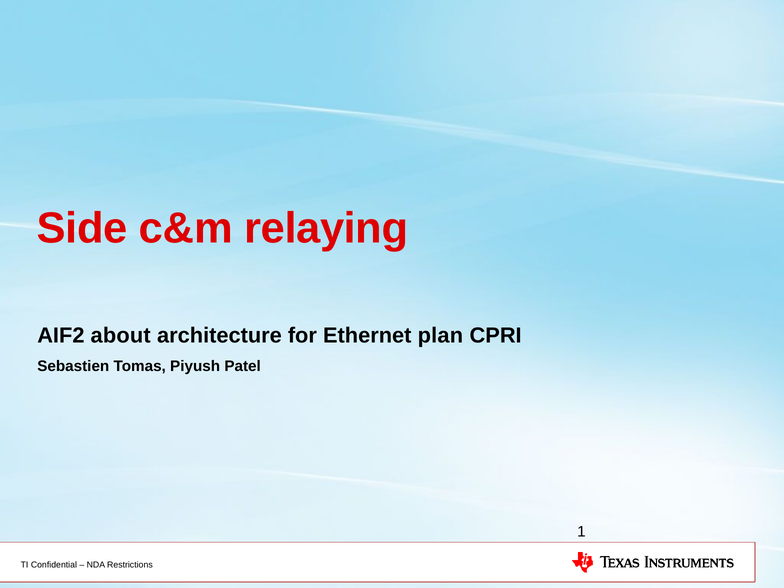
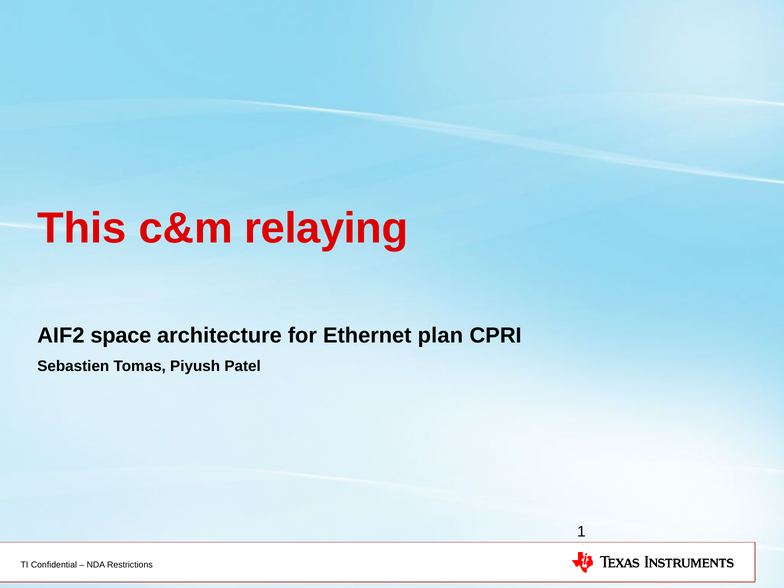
Side: Side -> This
about: about -> space
